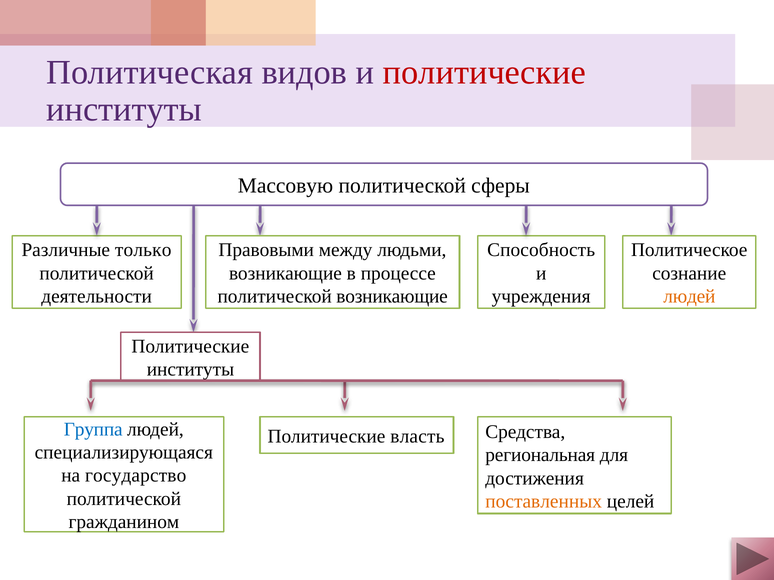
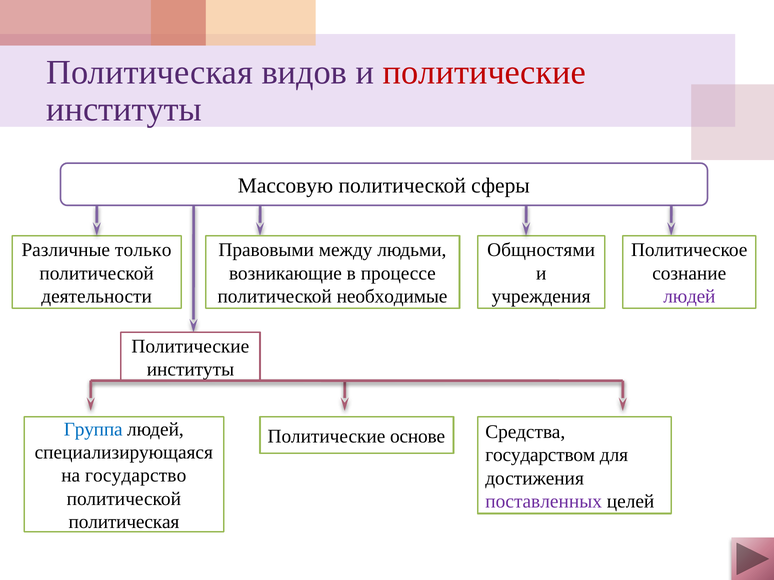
Способность: Способность -> Общностями
политической возникающие: возникающие -> необходимые
людей at (689, 297) colour: orange -> purple
власть: власть -> основе
региональная: региональная -> государством
поставленных colour: orange -> purple
гражданином at (124, 522): гражданином -> политическая
